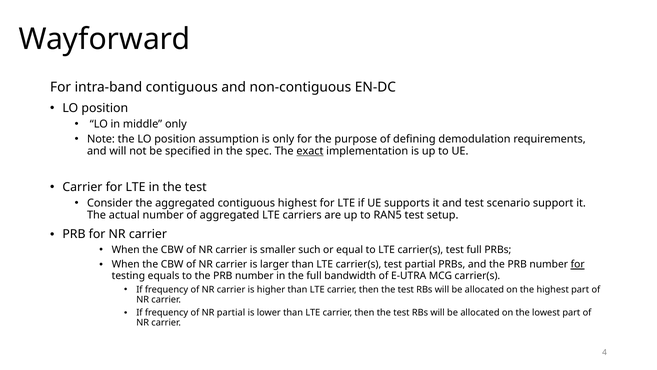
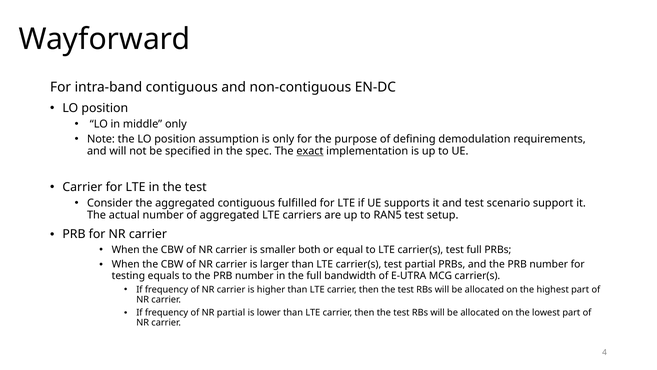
contiguous highest: highest -> fulfilled
such: such -> both
for at (578, 264) underline: present -> none
